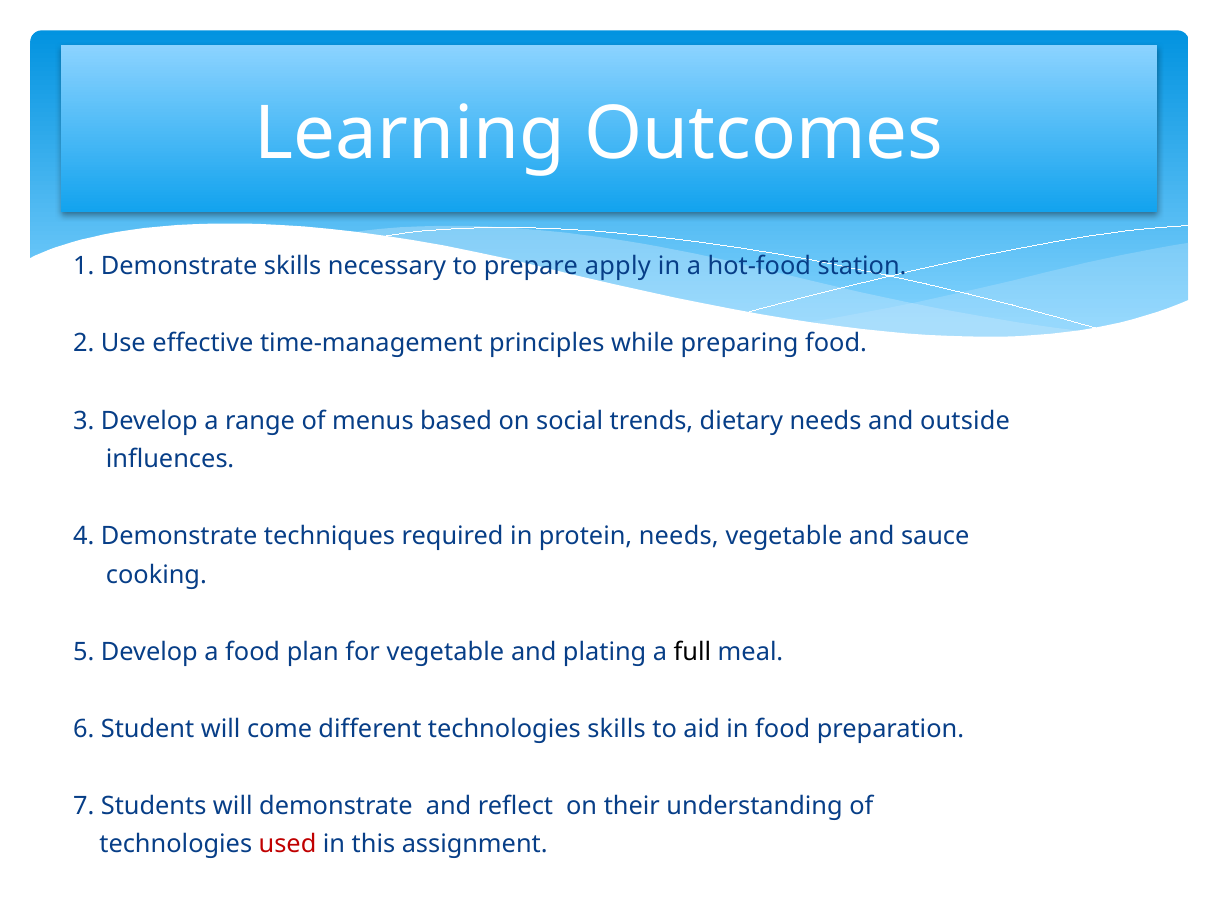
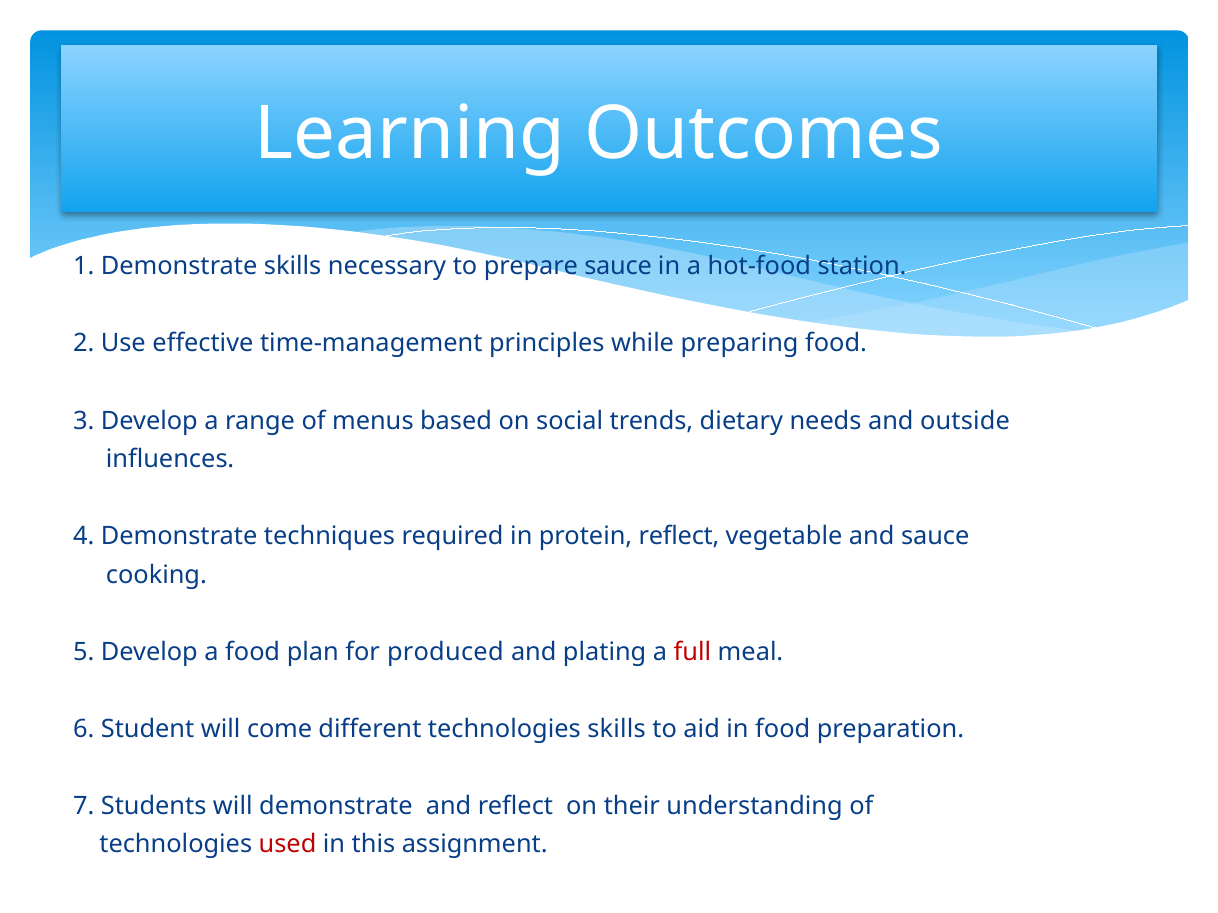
prepare apply: apply -> sauce
protein needs: needs -> reflect
for vegetable: vegetable -> produced
full colour: black -> red
